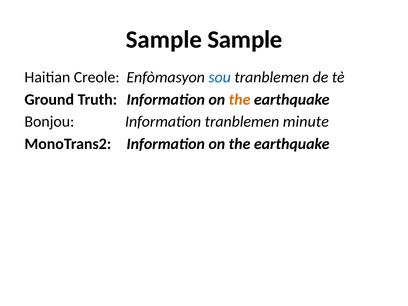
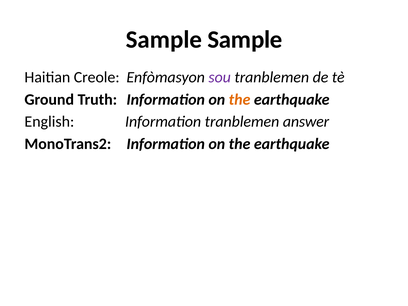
sou colour: blue -> purple
Bonjou: Bonjou -> English
minute: minute -> answer
